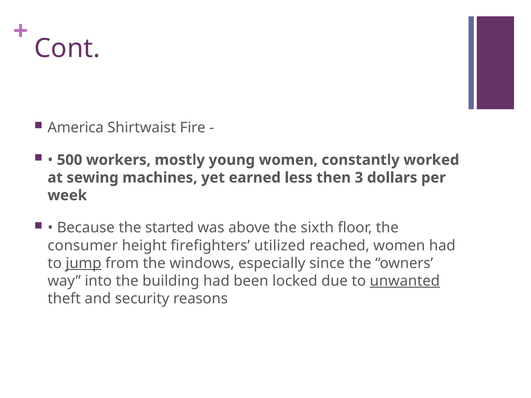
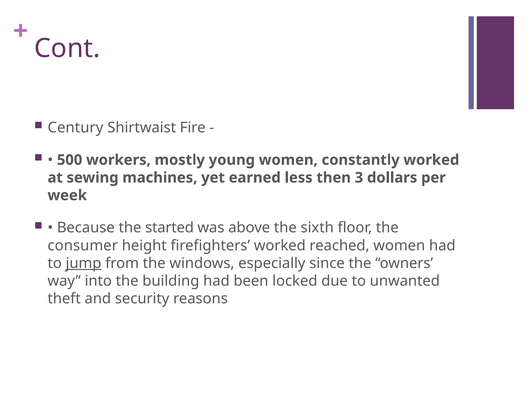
America: America -> Century
firefighters utilized: utilized -> worked
unwanted underline: present -> none
